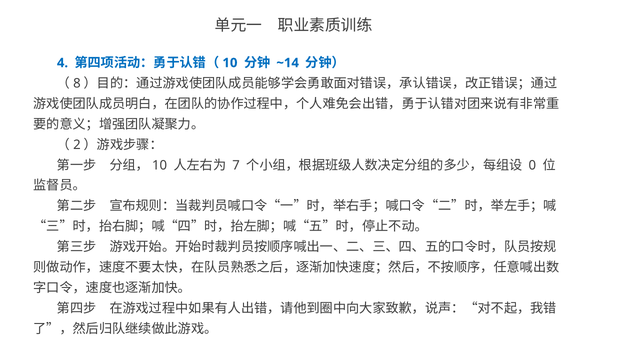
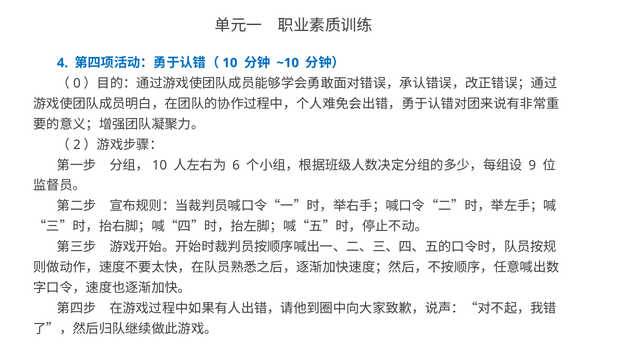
~14: ~14 -> ~10
8: 8 -> 0
7: 7 -> 6
0: 0 -> 9
